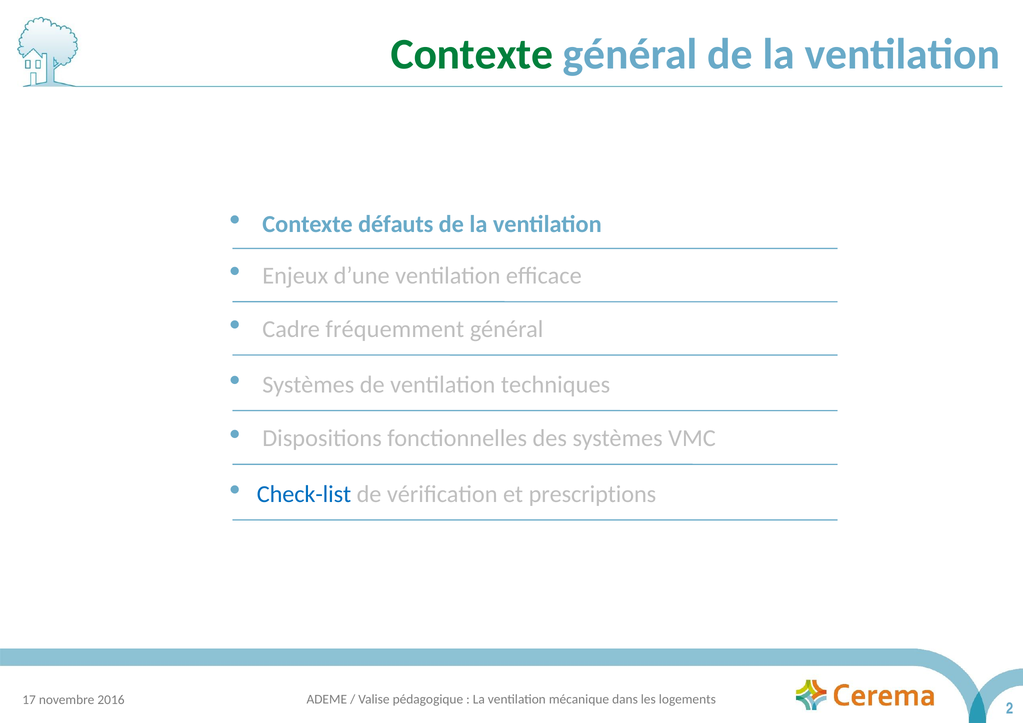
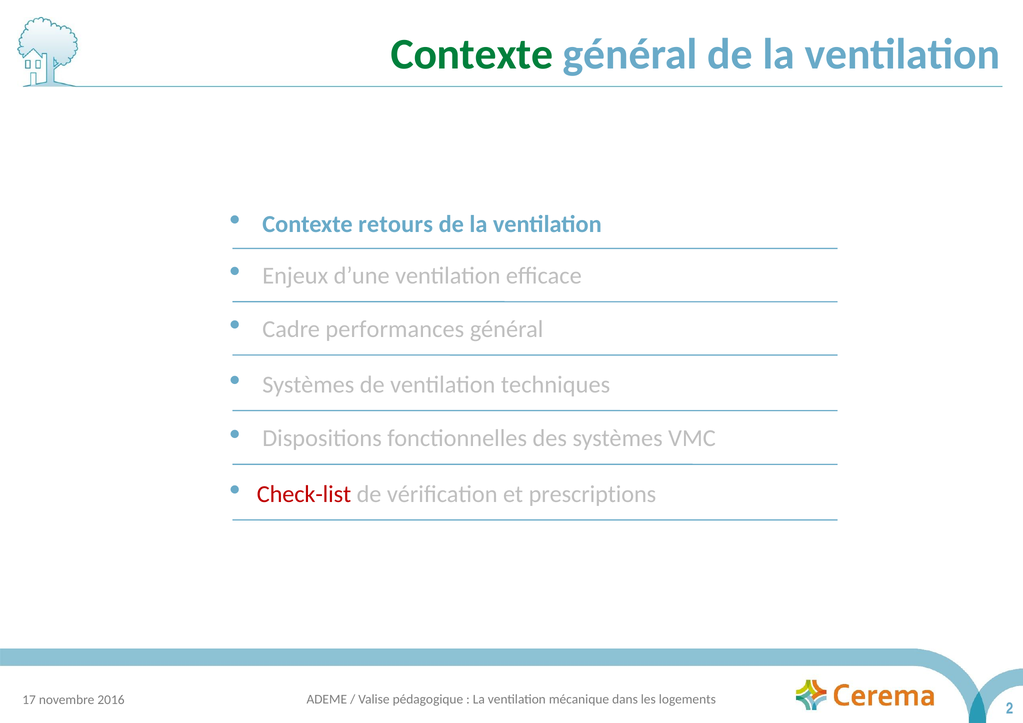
défauts: défauts -> retours
fréquemment: fréquemment -> performances
Check-list colour: blue -> red
